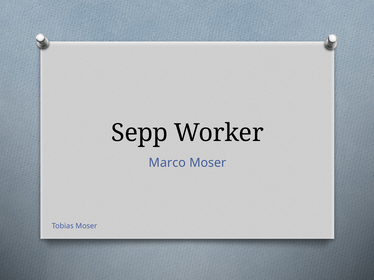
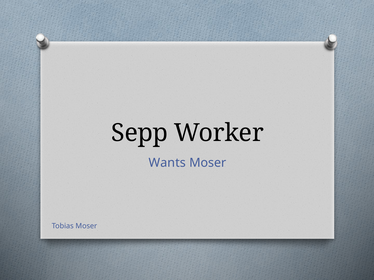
Marco: Marco -> Wants
